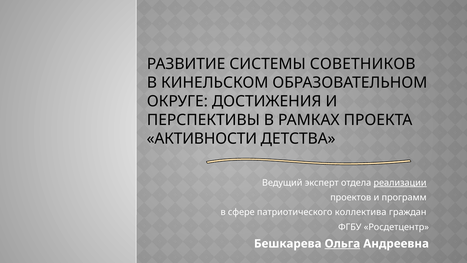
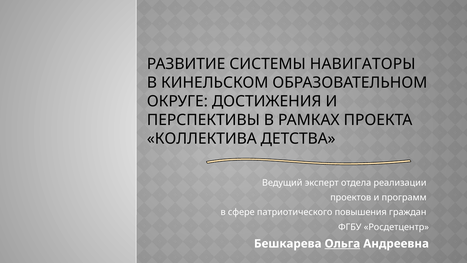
СОВЕТНИКОВ: СОВЕТНИКОВ -> НАВИГАТОРЫ
АКТИВНОСТИ: АКТИВНОСТИ -> КОЛЛЕКТИВА
реализации underline: present -> none
коллектива: коллектива -> повышения
